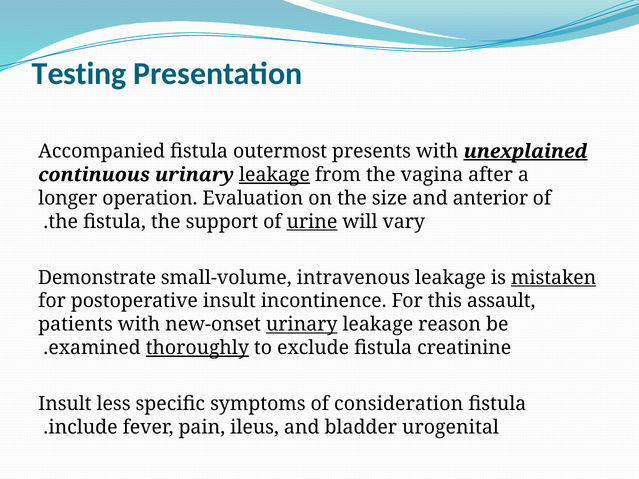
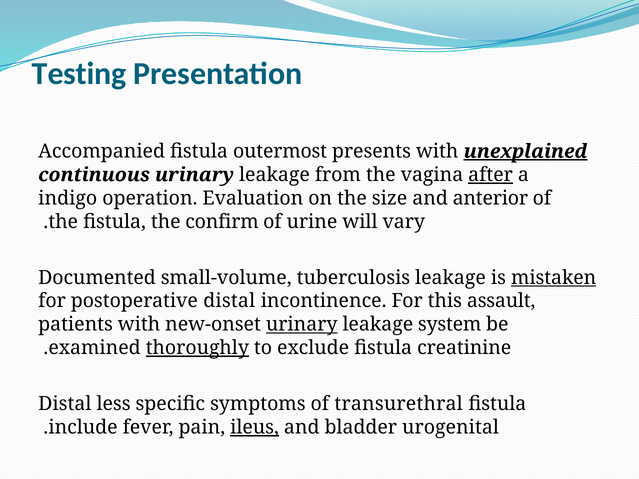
leakage at (274, 175) underline: present -> none
after underline: none -> present
longer: longer -> indigo
support: support -> confirm
urine underline: present -> none
Demonstrate: Demonstrate -> Documented
intravenous: intravenous -> tuberculosis
postoperative insult: insult -> distal
reason: reason -> system
Insult at (65, 404): Insult -> Distal
consideration: consideration -> transurethral
ileus underline: none -> present
